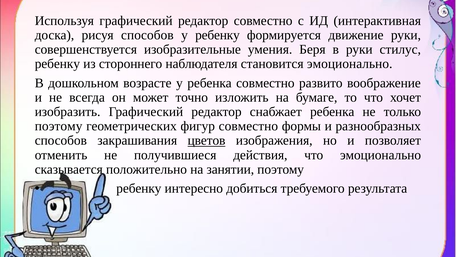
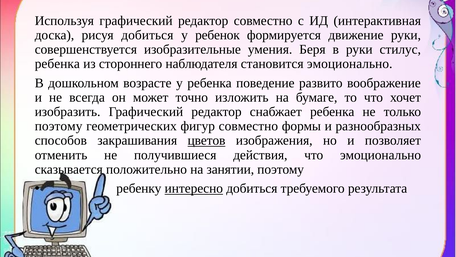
рисуя способов: способов -> добиться
у ребенку: ребенку -> ребенок
ребенку at (57, 64): ребенку -> ребенка
ребенка совместно: совместно -> поведение
интересно underline: none -> present
